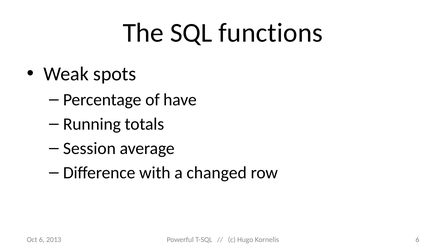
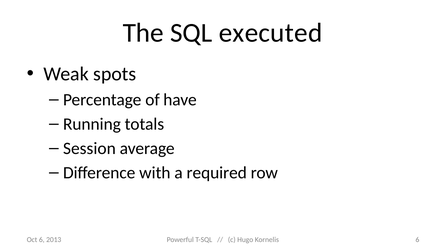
functions: functions -> executed
changed: changed -> required
